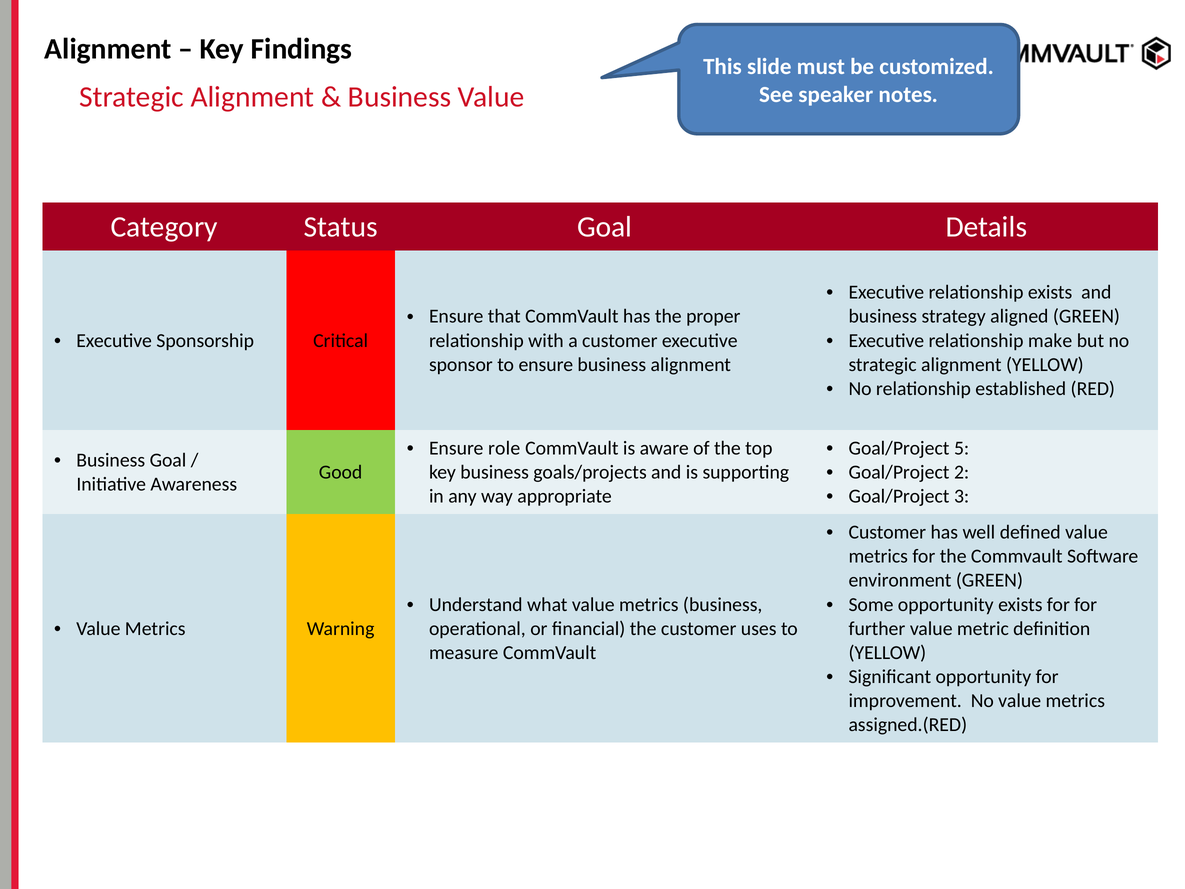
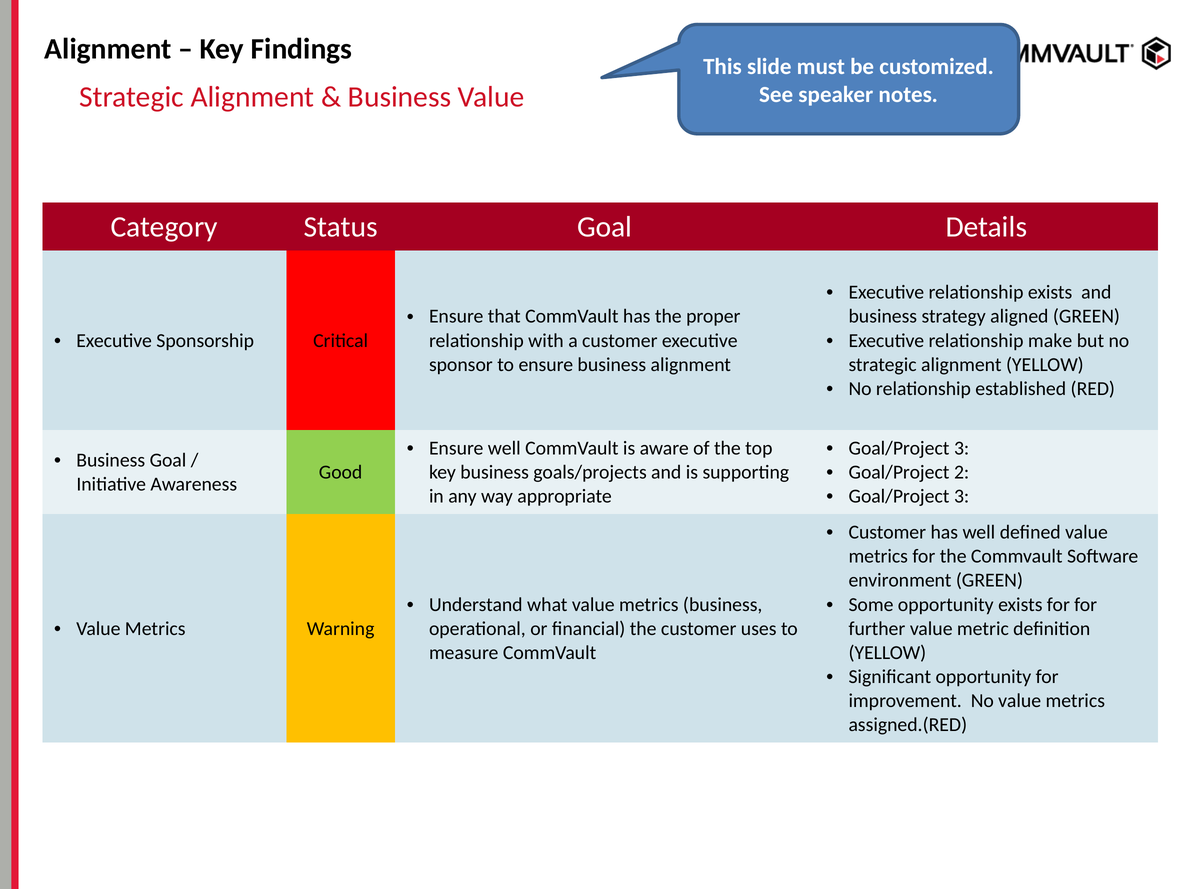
Ensure role: role -> well
5 at (962, 448): 5 -> 3
